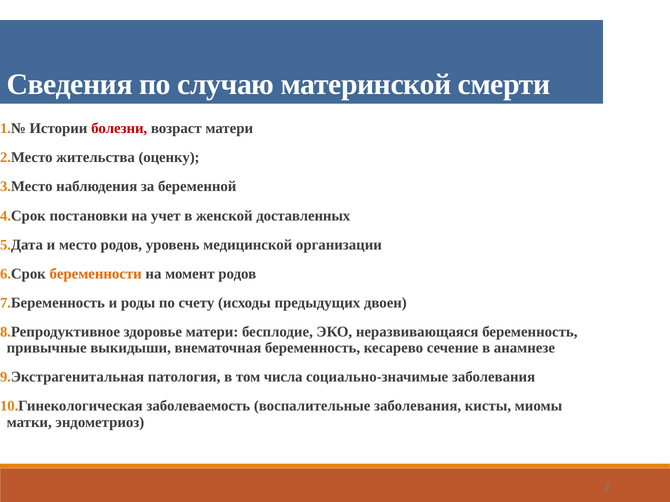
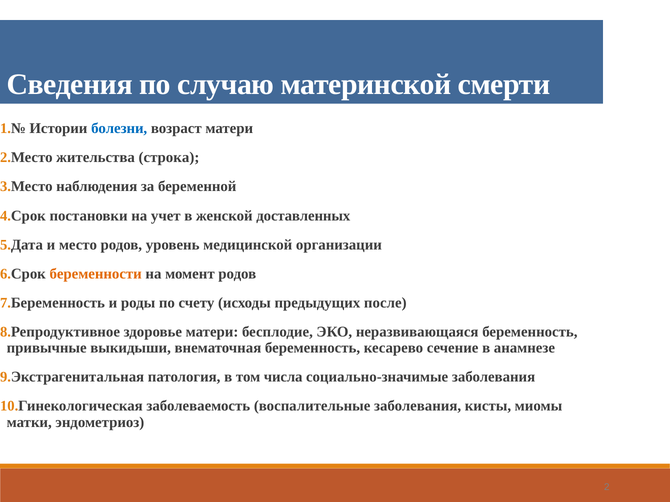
болезни colour: red -> blue
оценку: оценку -> строка
двоен: двоен -> после
